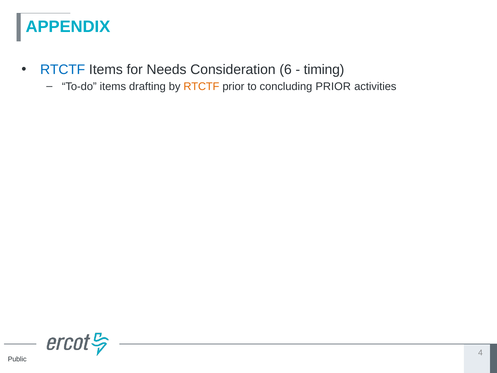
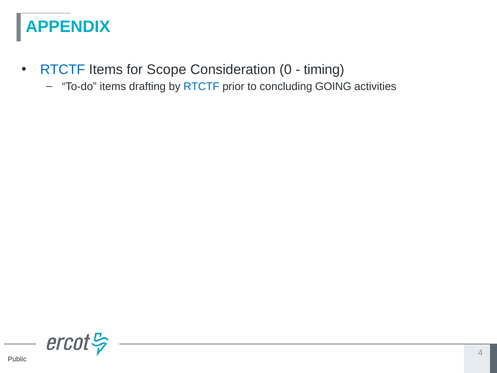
Needs: Needs -> Scope
6: 6 -> 0
RTCTF at (201, 87) colour: orange -> blue
concluding PRIOR: PRIOR -> GOING
